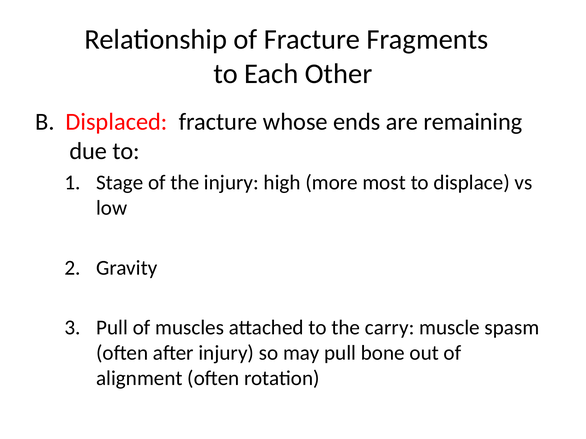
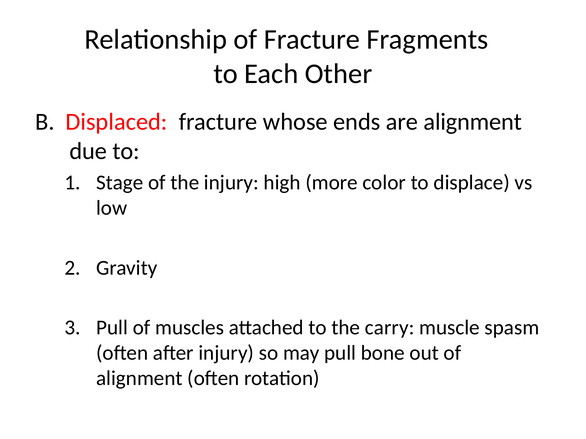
are remaining: remaining -> alignment
most: most -> color
